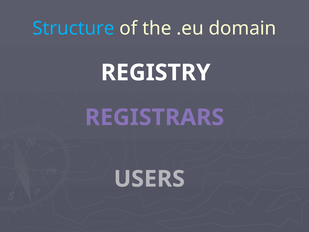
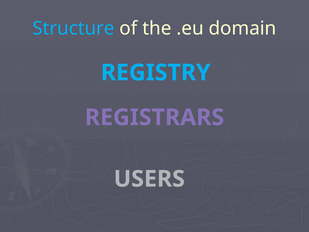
REGISTRY colour: white -> light blue
